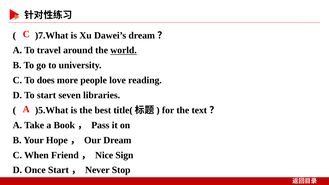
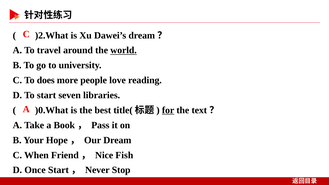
)7.What: )7.What -> )2.What
)5.What: )5.What -> )0.What
for underline: none -> present
Sign: Sign -> Fish
